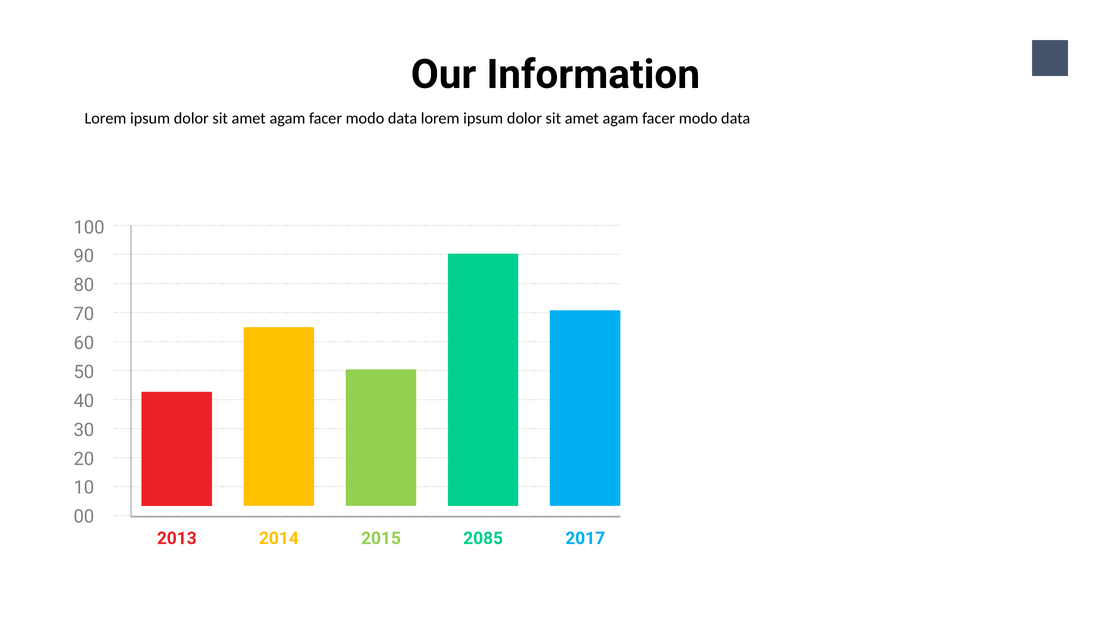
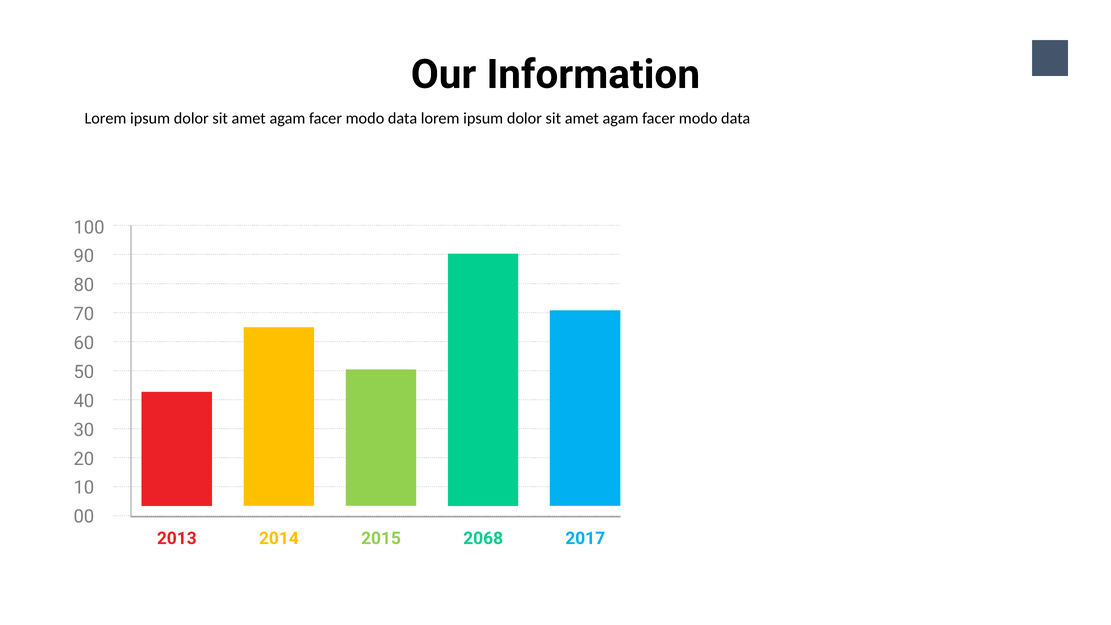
2085: 2085 -> 2068
